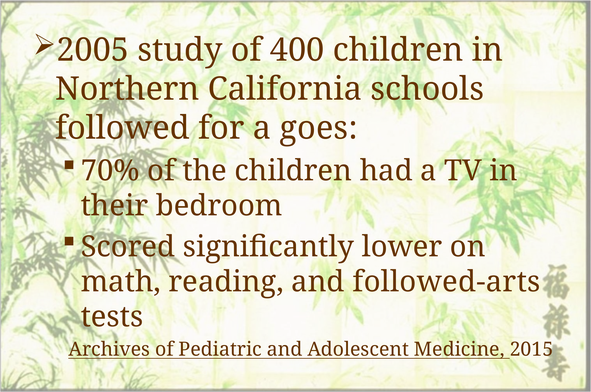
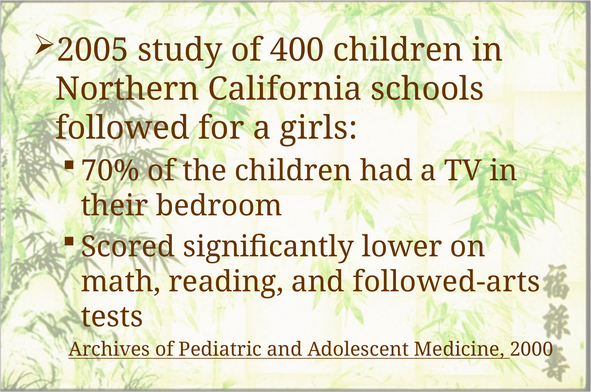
goes: goes -> girls
2015: 2015 -> 2000
